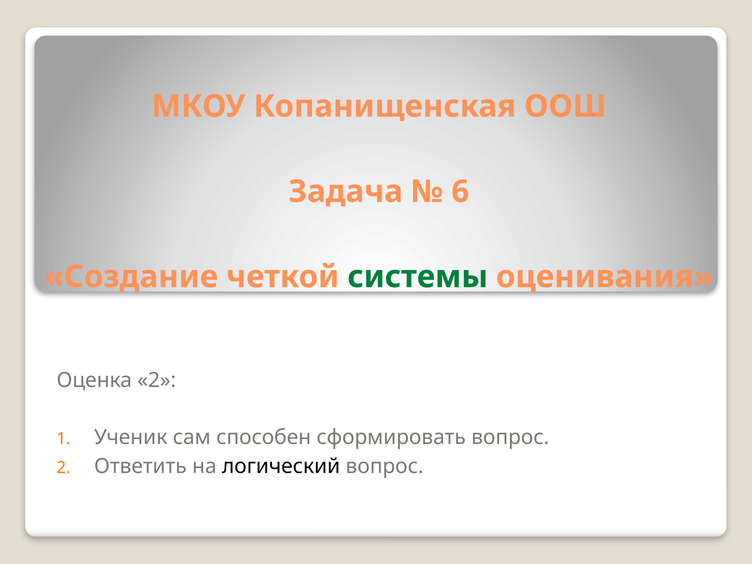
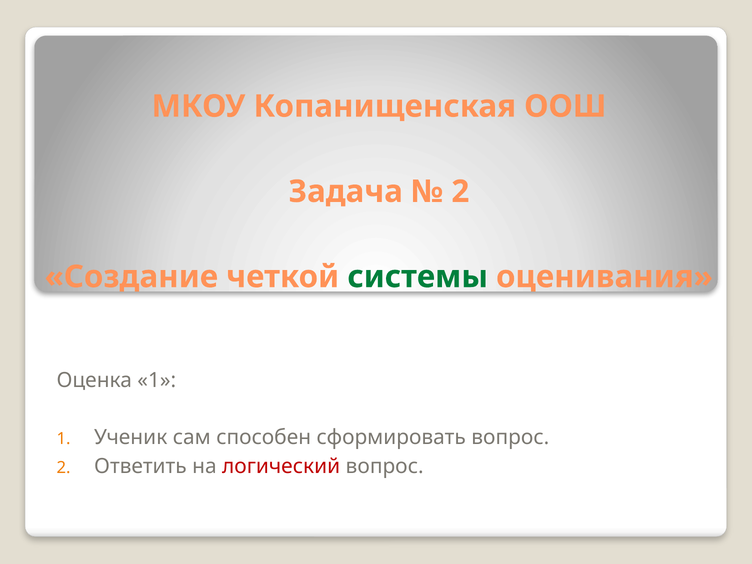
6 at (460, 192): 6 -> 2
Оценка 2: 2 -> 1
логический colour: black -> red
